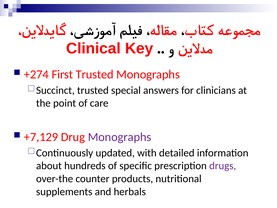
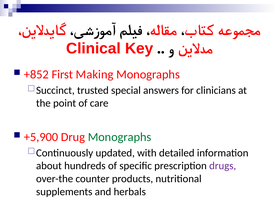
+274: +274 -> +852
First Trusted: Trusted -> Making
+7,129: +7,129 -> +5,900
Monographs at (120, 137) colour: purple -> green
